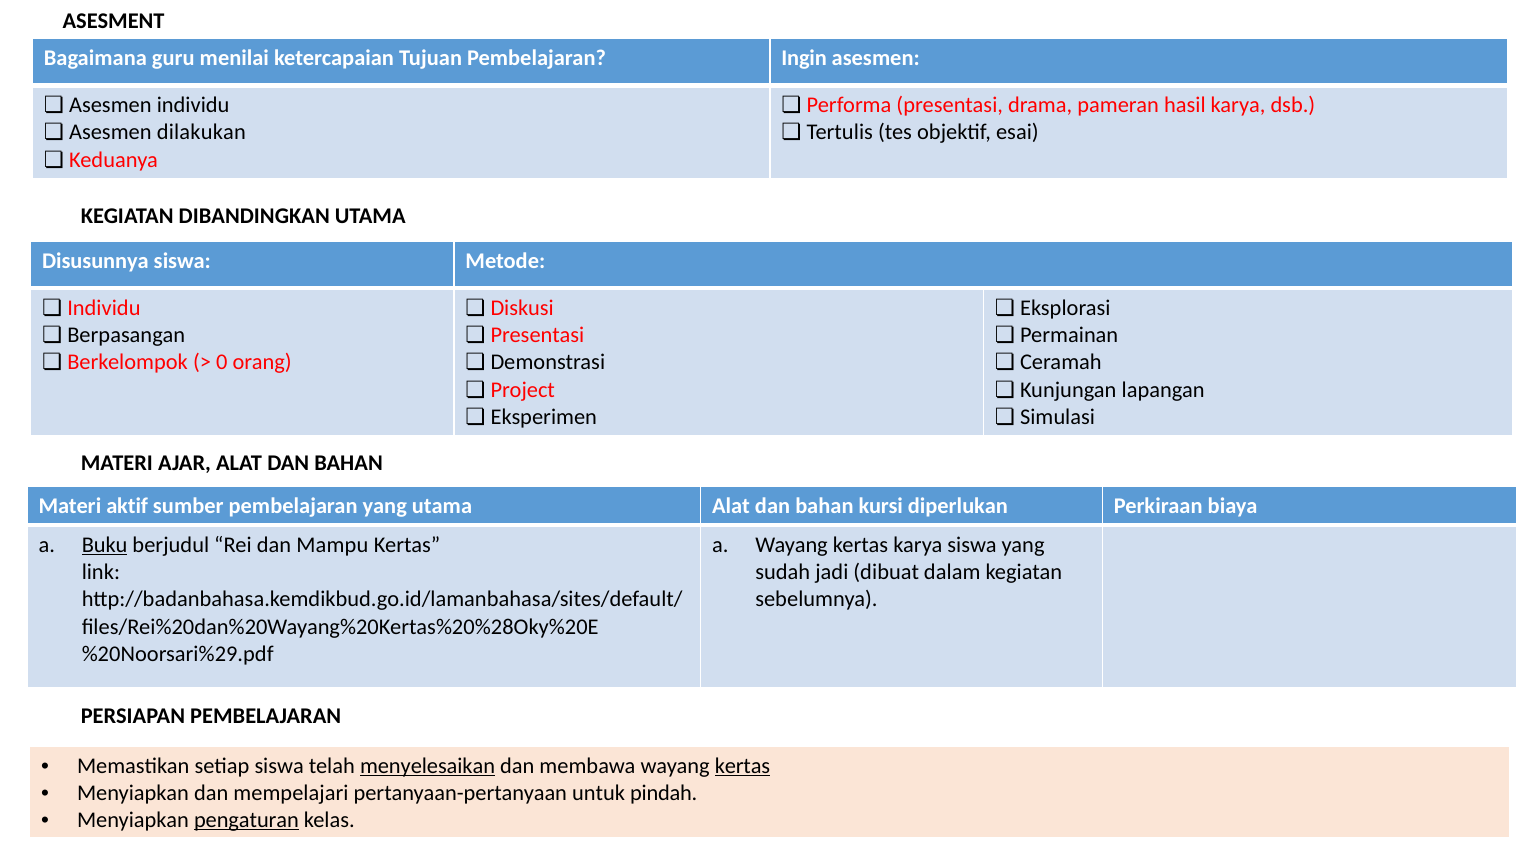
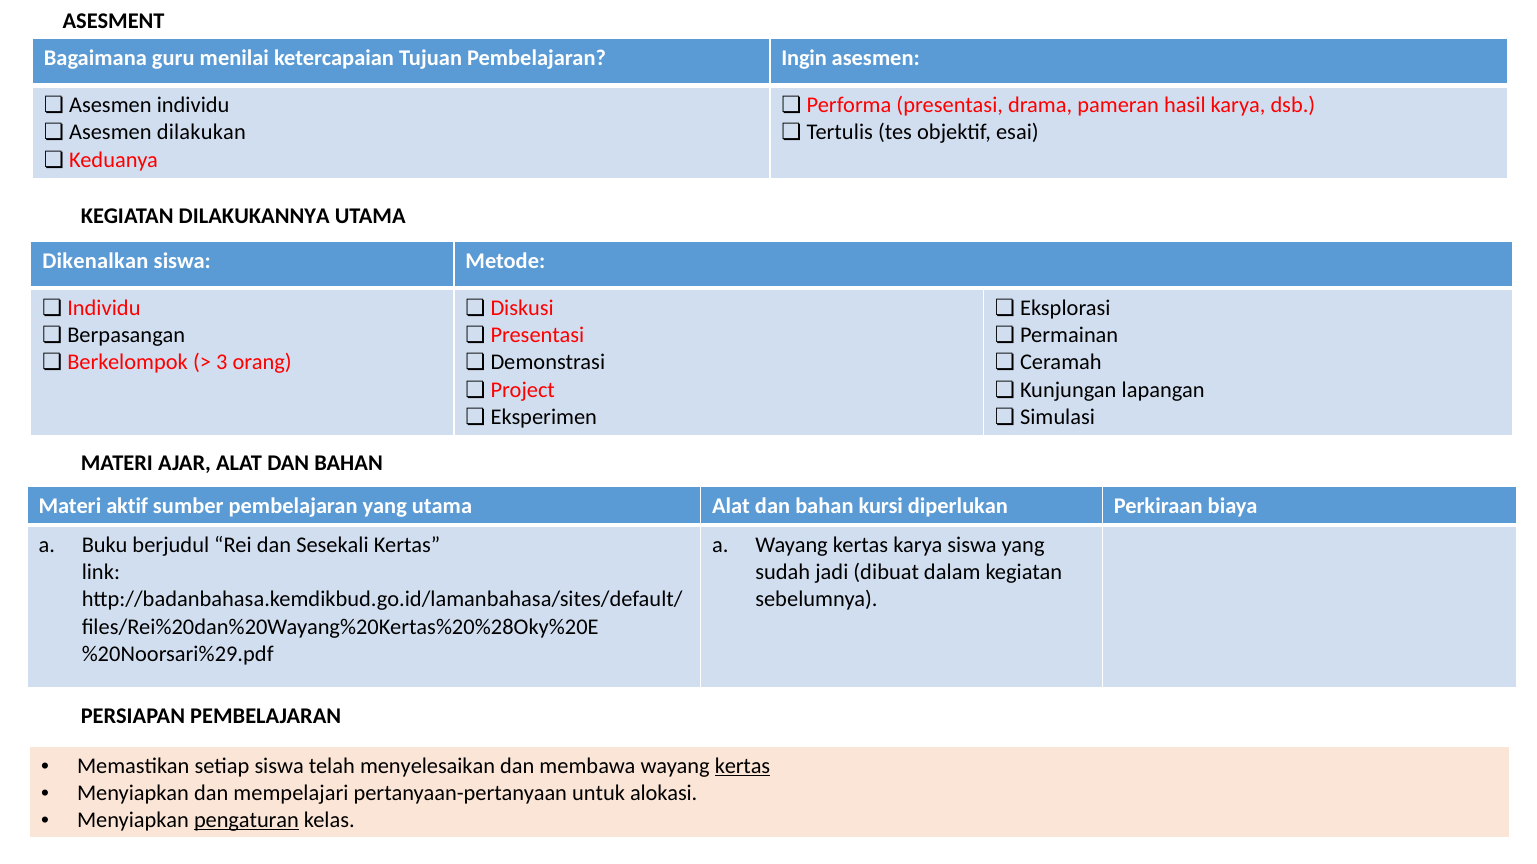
DIBANDINGKAN: DIBANDINGKAN -> DILAKUKANNYA
Disusunnya: Disusunnya -> Dikenalkan
0: 0 -> 3
Buku underline: present -> none
Mampu: Mampu -> Sesekali
menyelesaikan underline: present -> none
pindah: pindah -> alokasi
